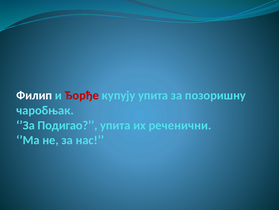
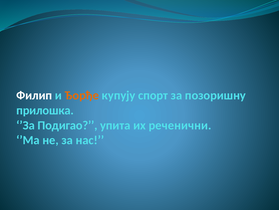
Ђорђе colour: red -> orange
купују упита: упита -> спорт
чаробњак: чаробњак -> прилошка
